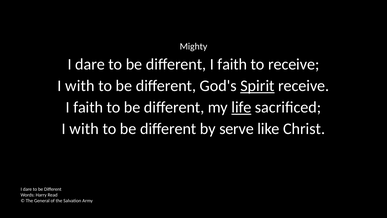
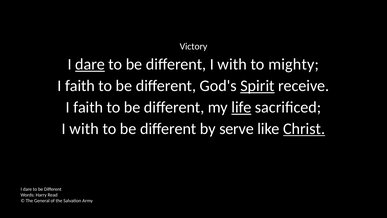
Mighty: Mighty -> Victory
dare at (90, 64) underline: none -> present
different I faith: faith -> with
to receive: receive -> mighty
with at (80, 86): with -> faith
Christ underline: none -> present
